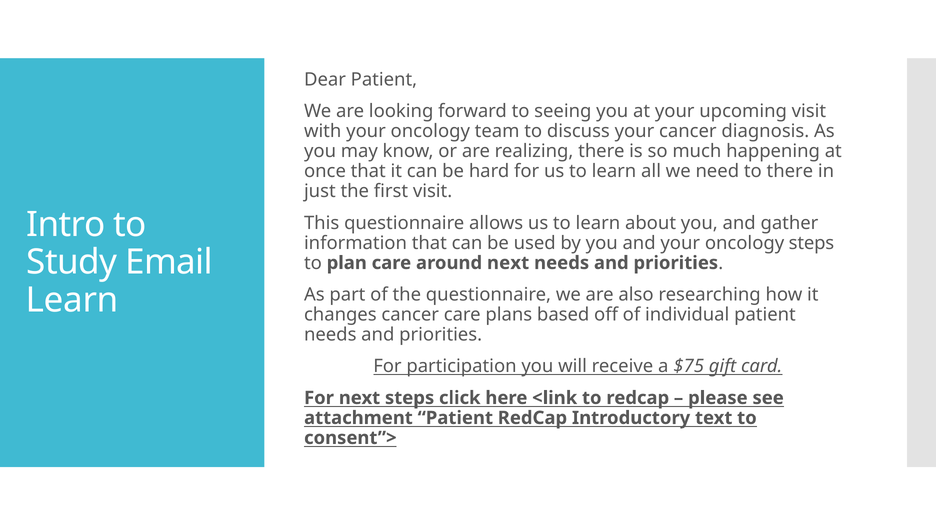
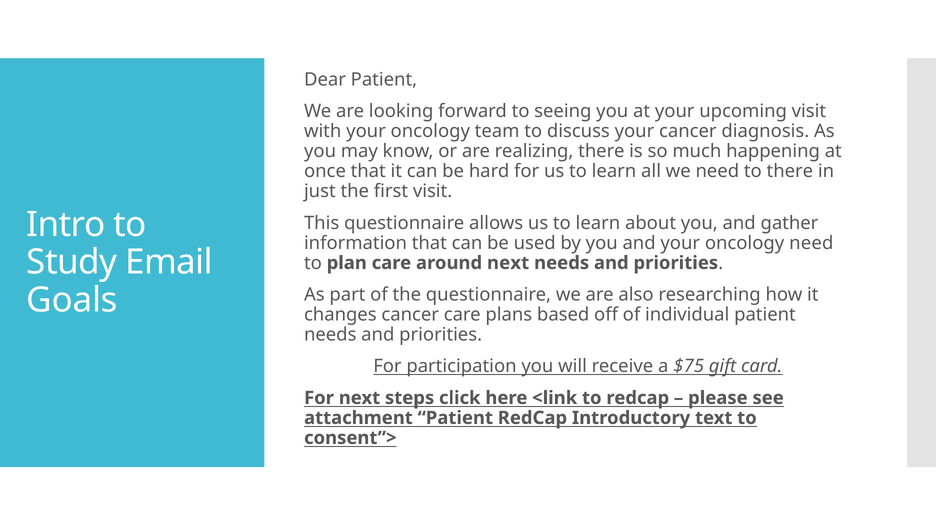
oncology steps: steps -> need
Learn at (72, 301): Learn -> Goals
